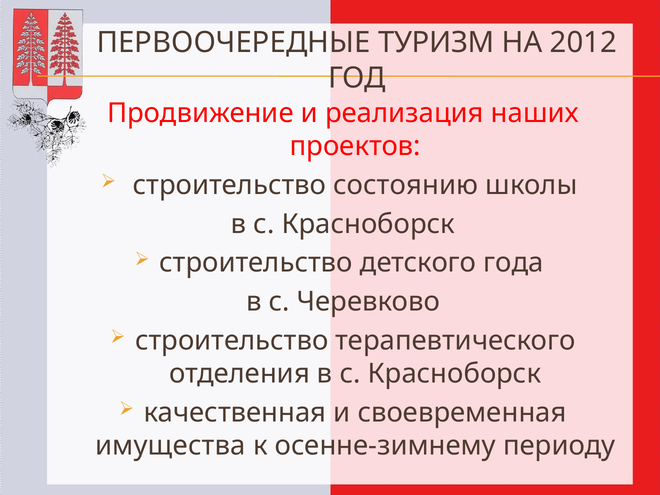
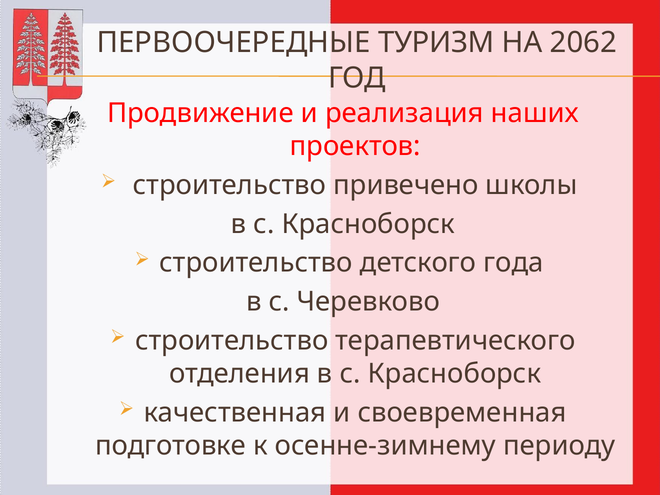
2012: 2012 -> 2062
состоянию: состоянию -> привечено
имущества: имущества -> подготовке
